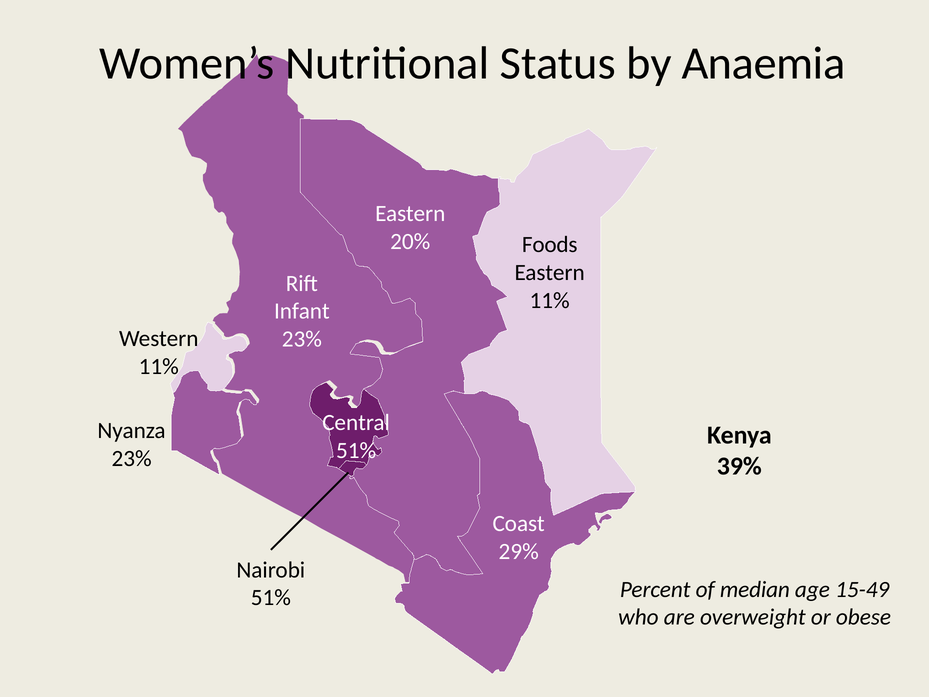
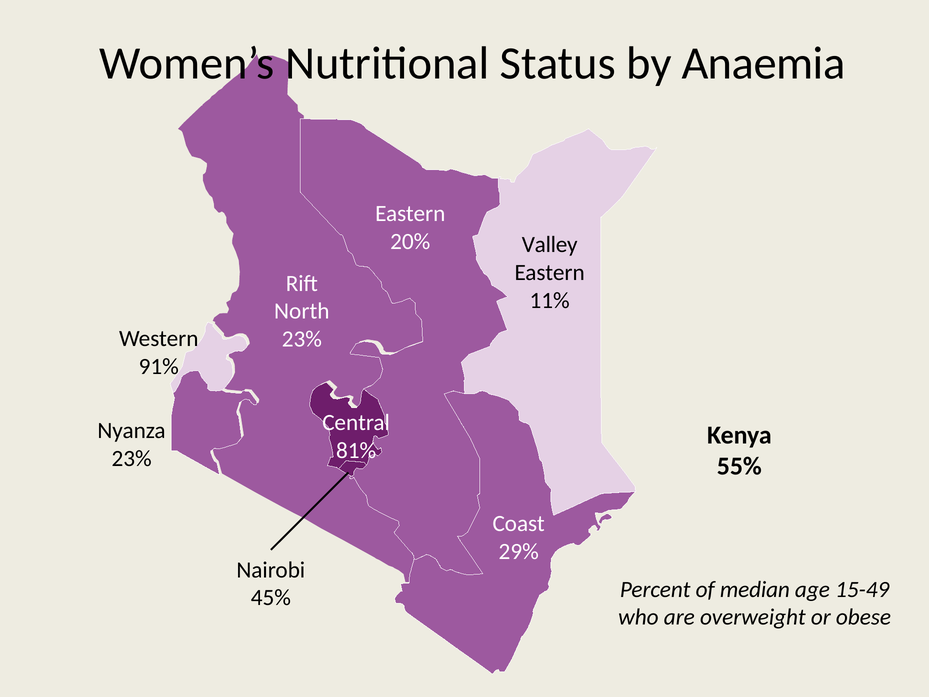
Foods: Foods -> Valley
Infant: Infant -> North
11% at (159, 367): 11% -> 91%
51% at (356, 451): 51% -> 81%
39%: 39% -> 55%
51% at (271, 598): 51% -> 45%
